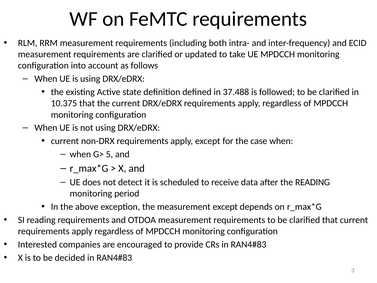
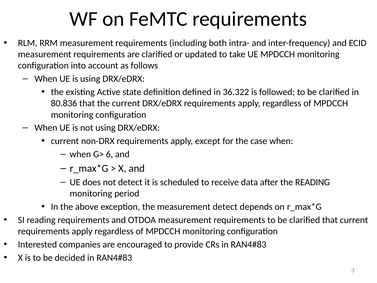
37.488: 37.488 -> 36.322
10.375: 10.375 -> 80.836
5: 5 -> 6
measurement except: except -> detect
